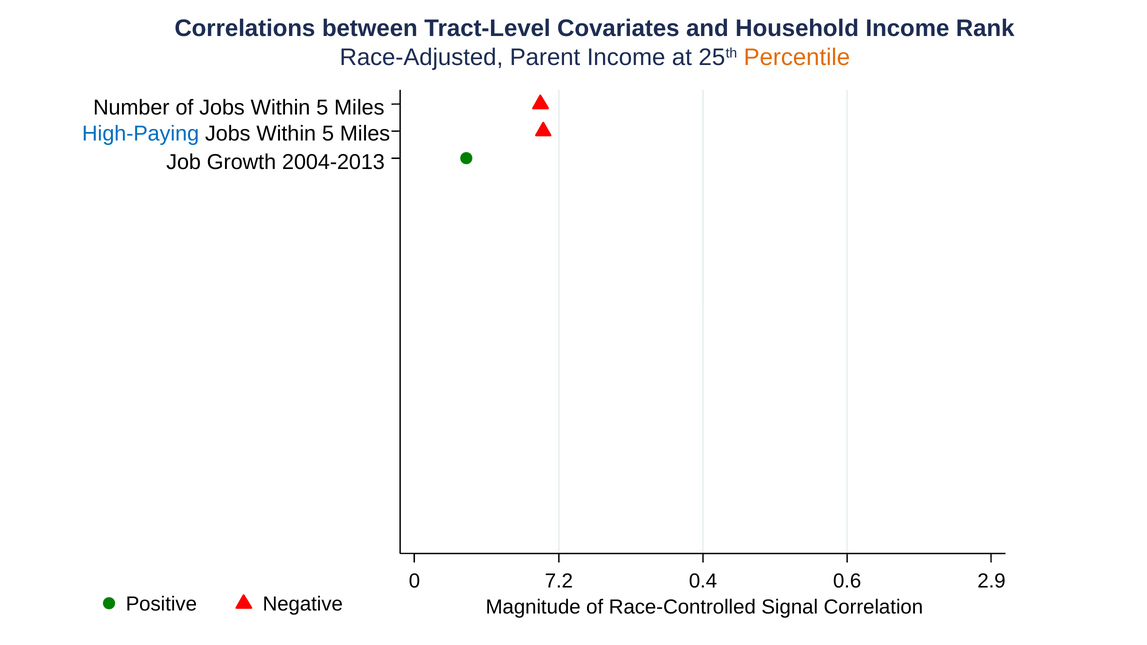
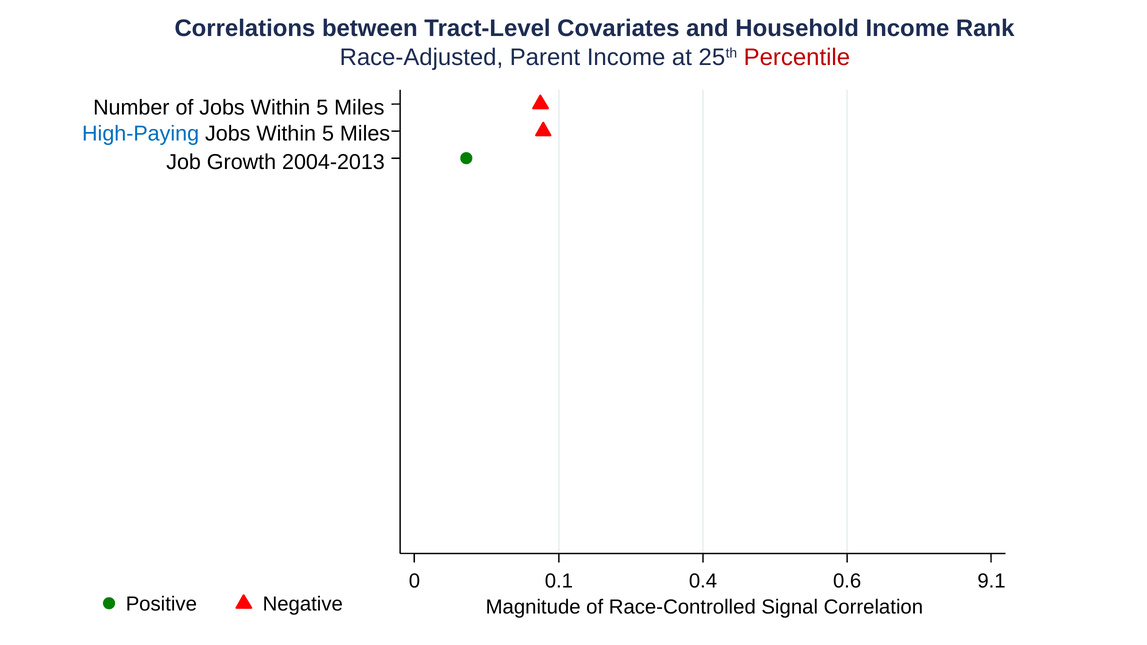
Percentile colour: orange -> red
7.2: 7.2 -> 0.1
2.9: 2.9 -> 9.1
